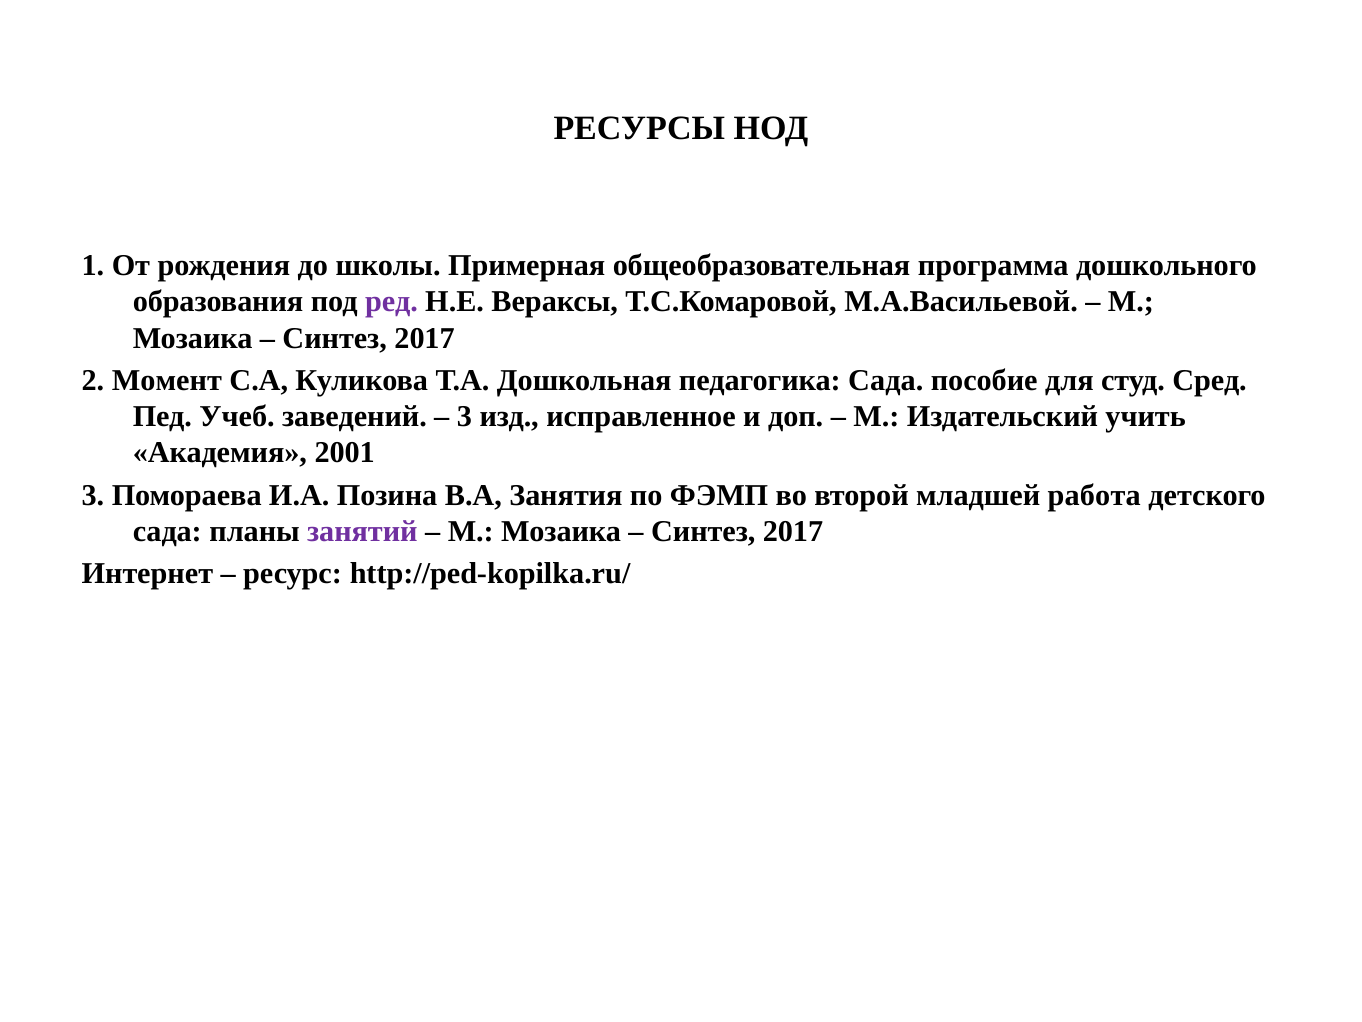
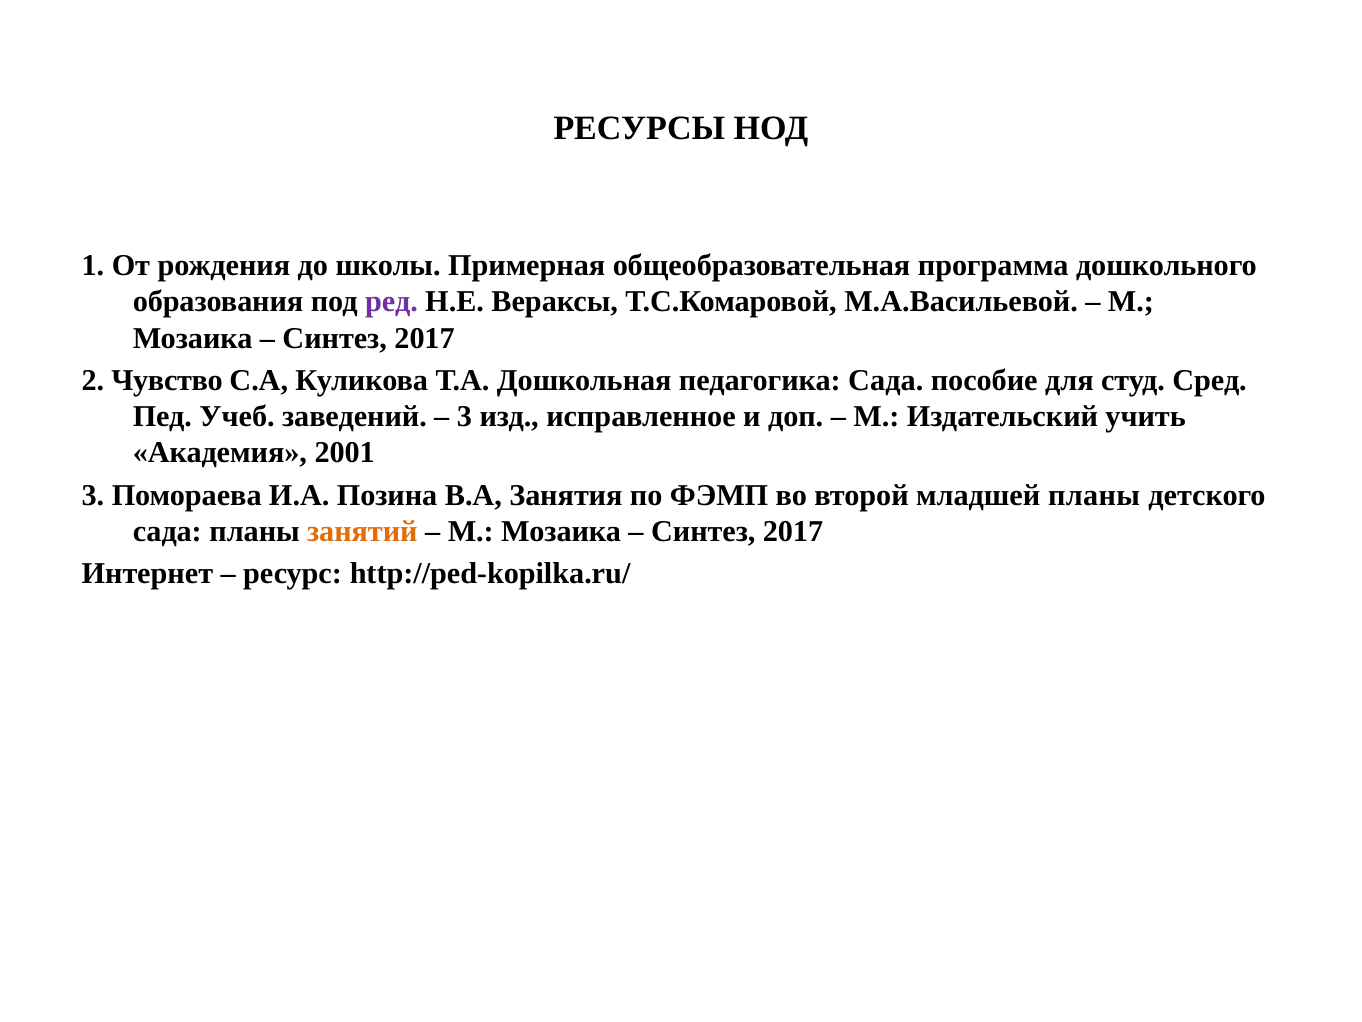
Момент: Момент -> Чувство
младшей работа: работа -> планы
занятий colour: purple -> orange
